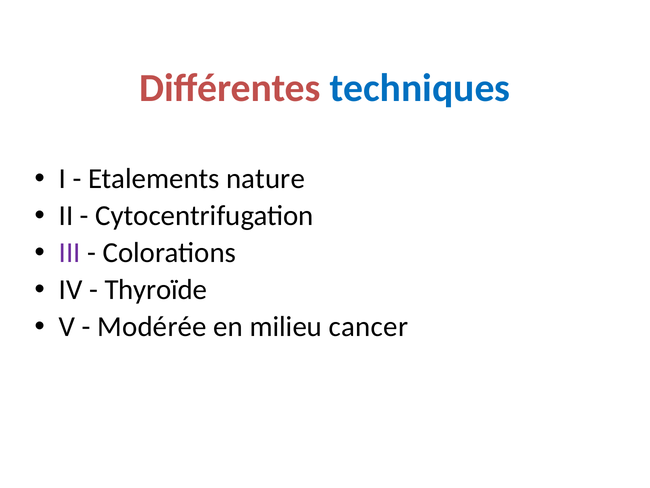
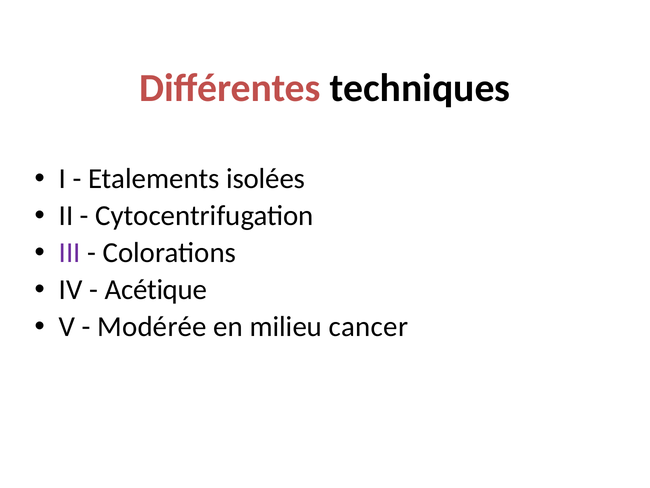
techniques colour: blue -> black
nature: nature -> isolées
Thyroïde: Thyroïde -> Acétique
